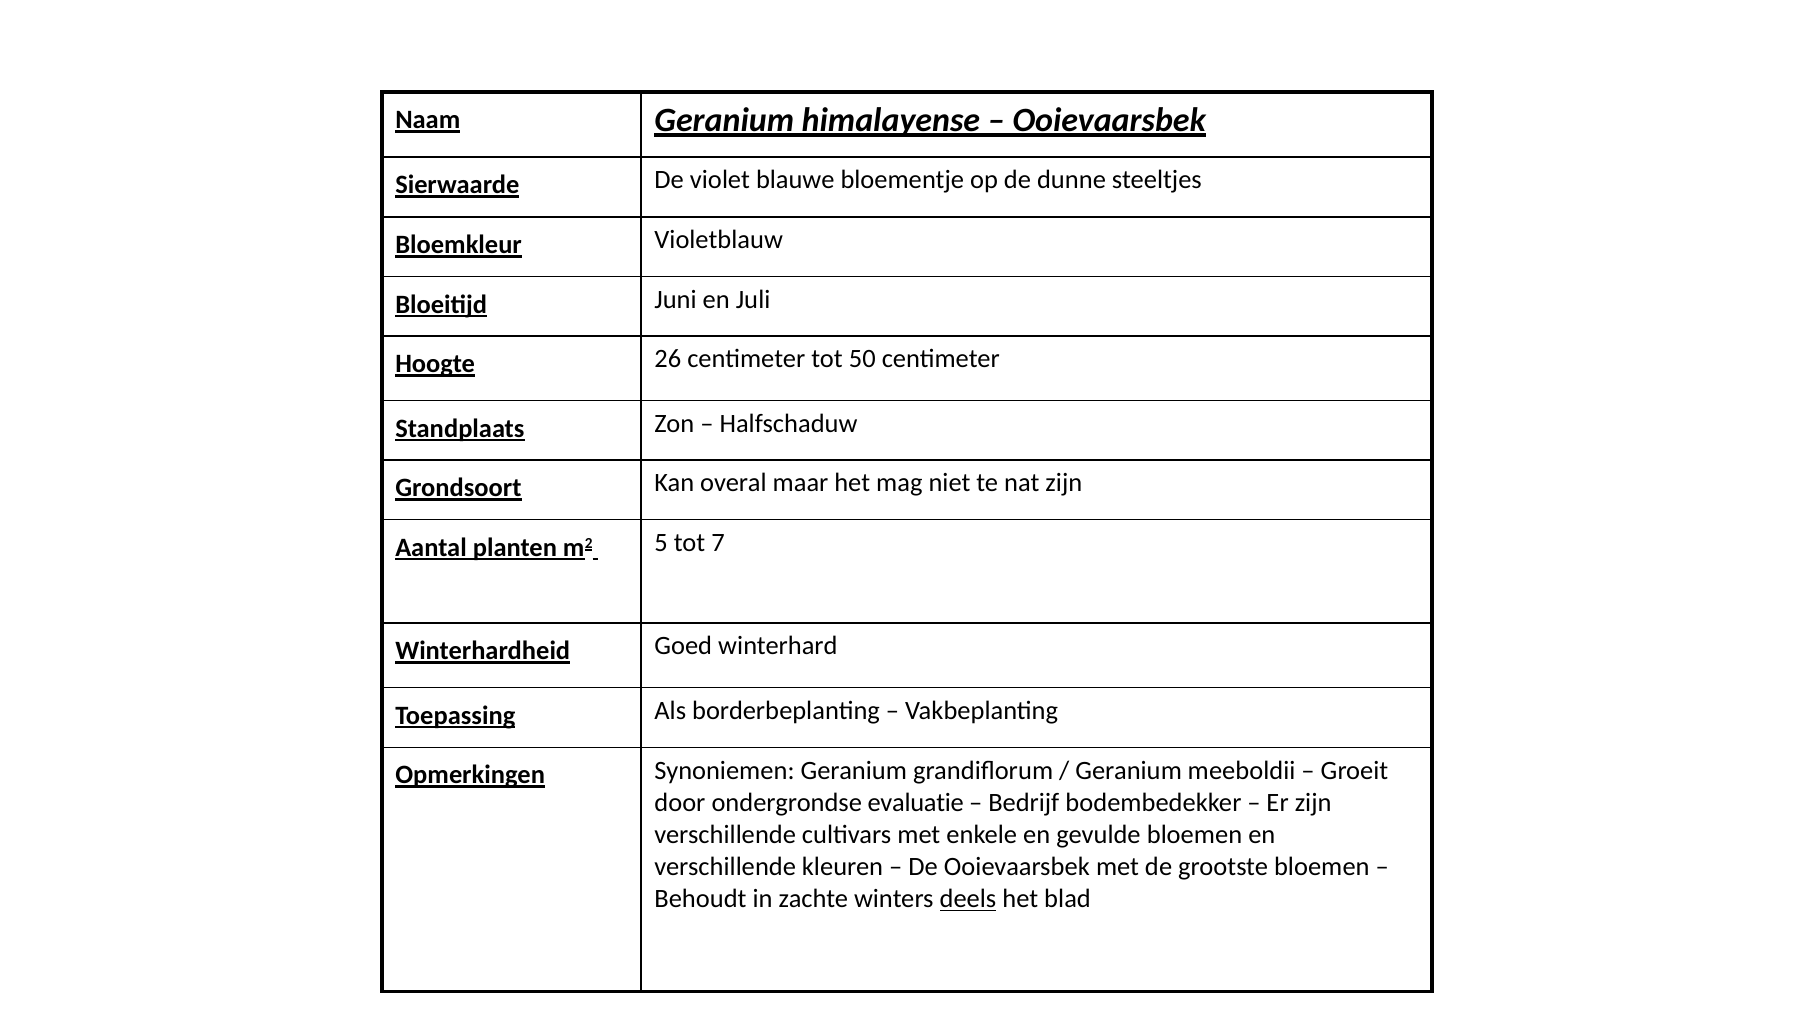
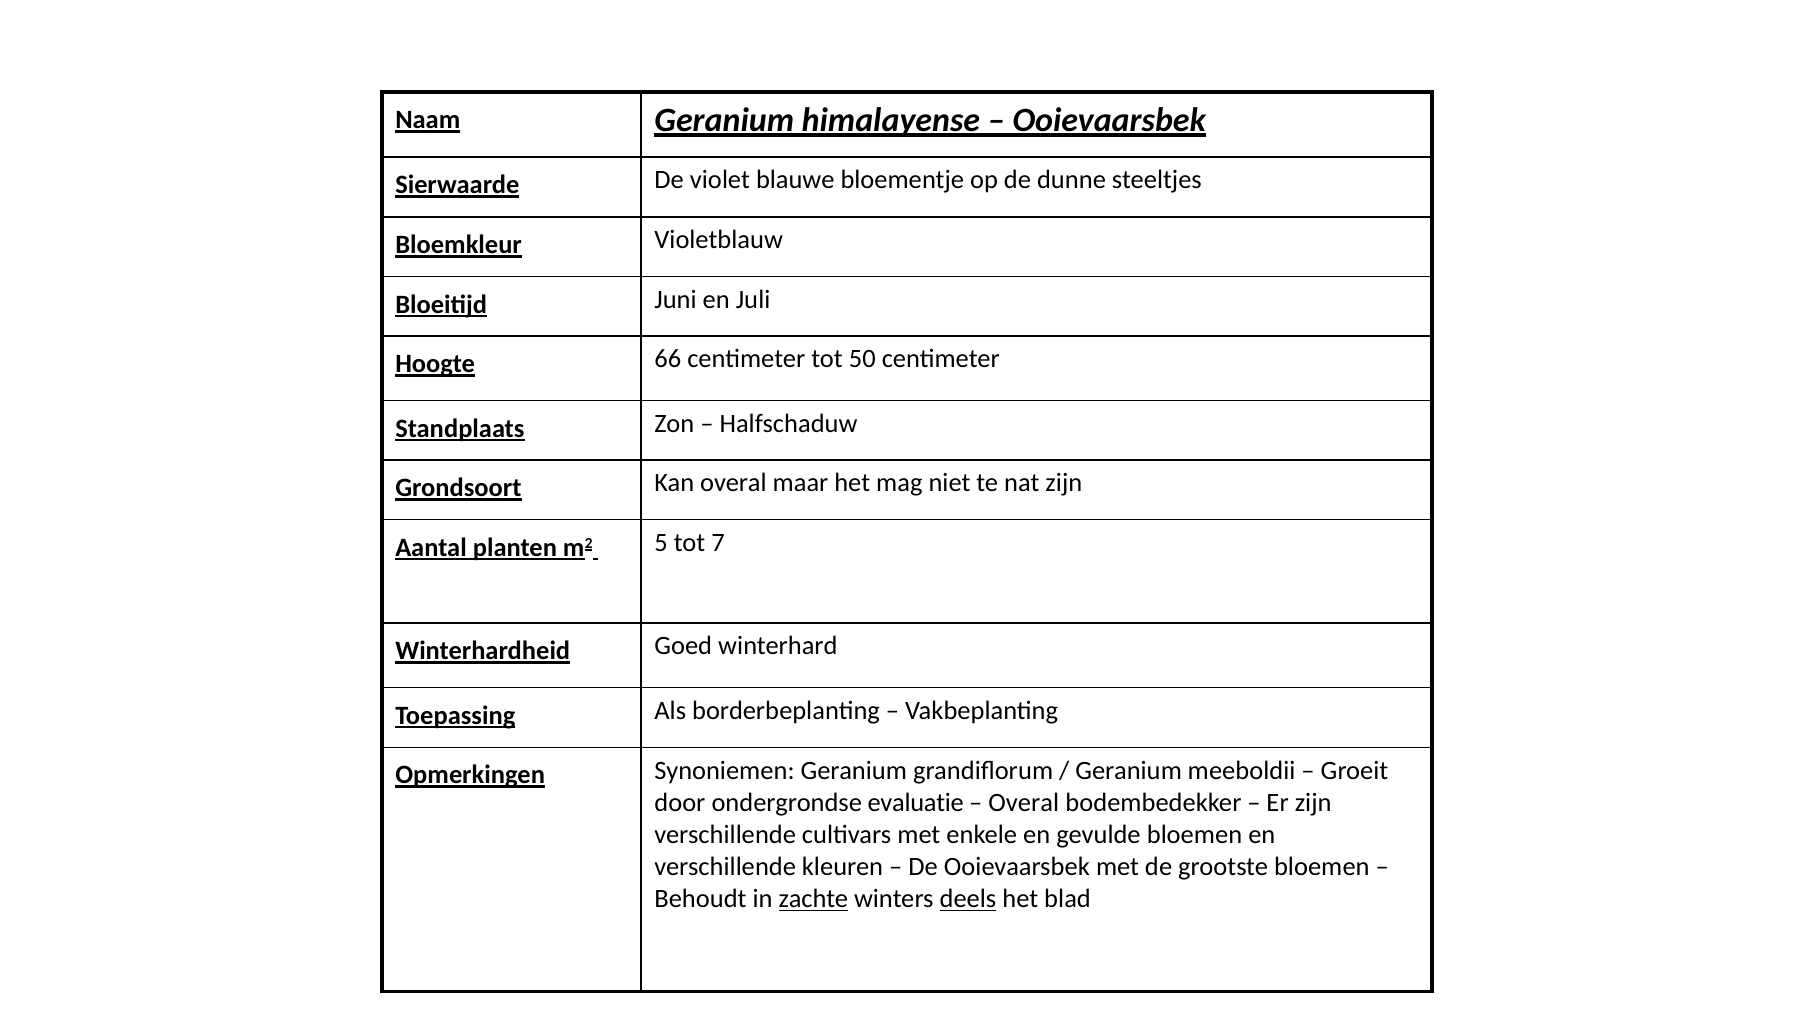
26: 26 -> 66
Bedrijf at (1024, 803): Bedrijf -> Overal
zachte underline: none -> present
